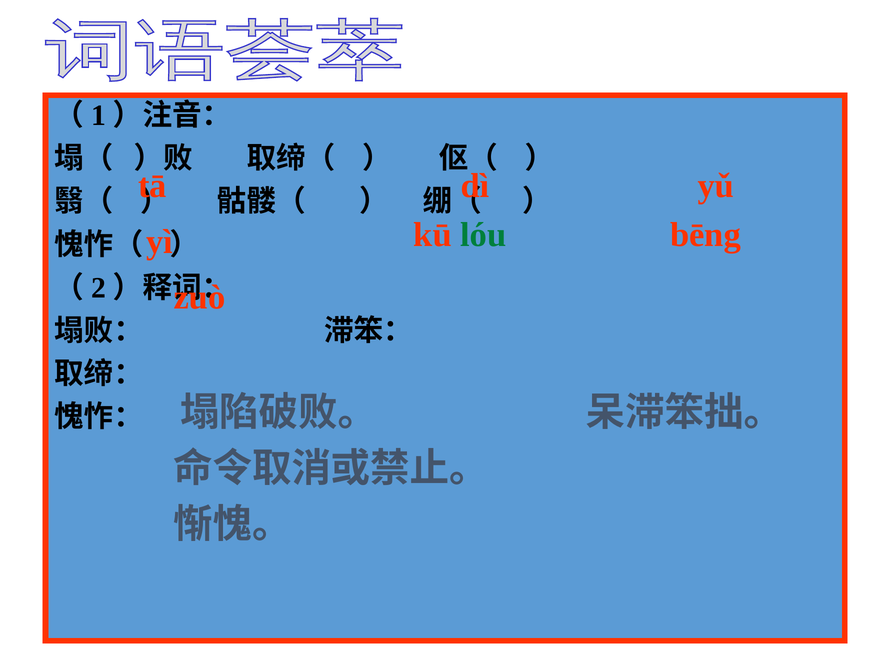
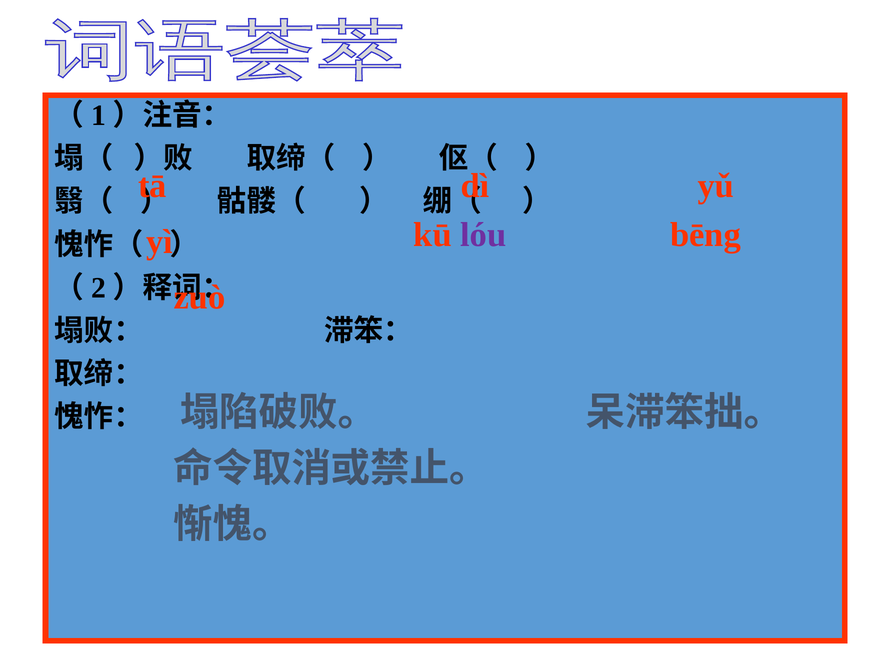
lóu colour: green -> purple
